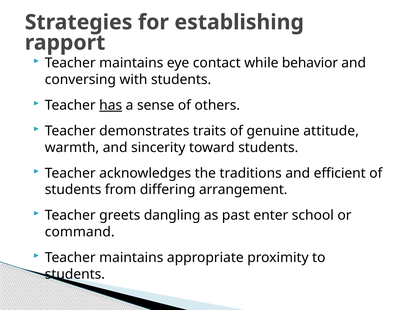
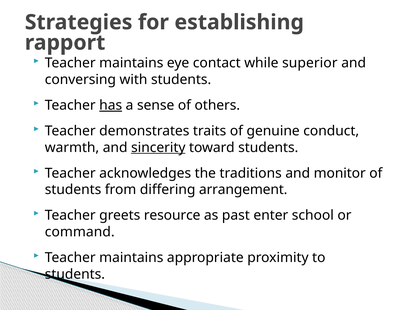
behavior: behavior -> superior
attitude: attitude -> conduct
sincerity underline: none -> present
efficient: efficient -> monitor
dangling: dangling -> resource
